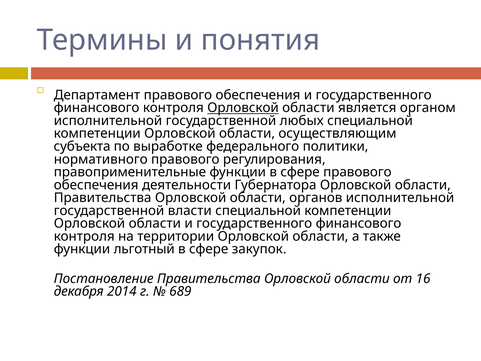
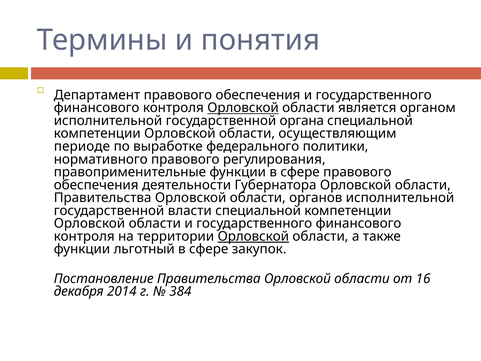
любых: любых -> органа
субъекта: субъекта -> периоде
Орловской at (253, 236) underline: none -> present
689: 689 -> 384
